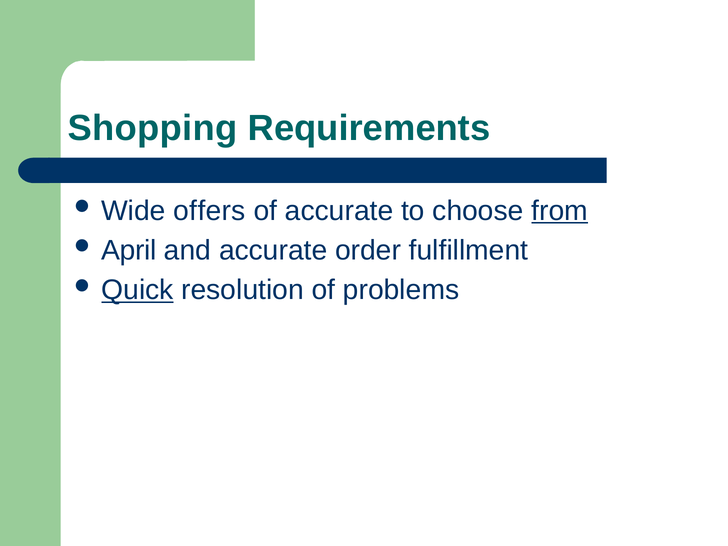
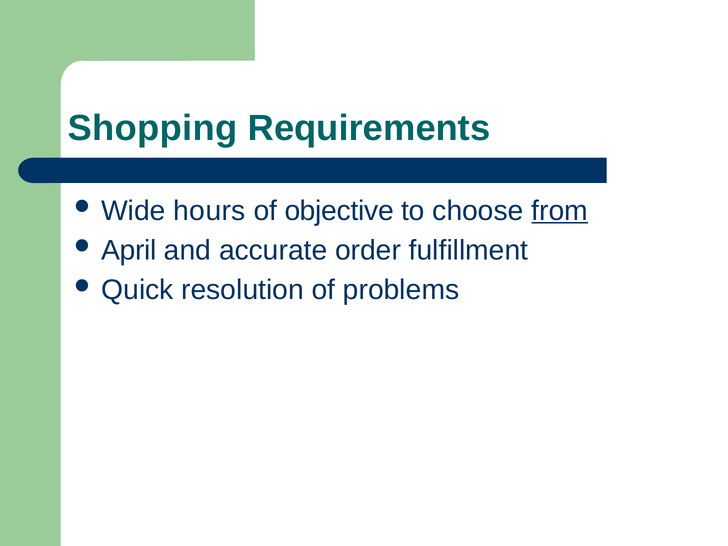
offers: offers -> hours
of accurate: accurate -> objective
Quick underline: present -> none
